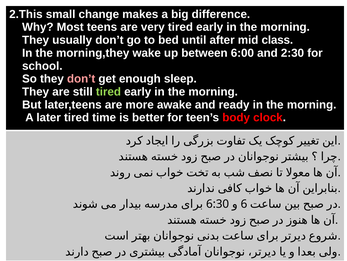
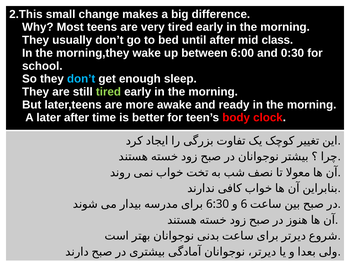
2:30: 2:30 -> 0:30
don’t at (81, 79) colour: pink -> light blue
later tired: tired -> after
